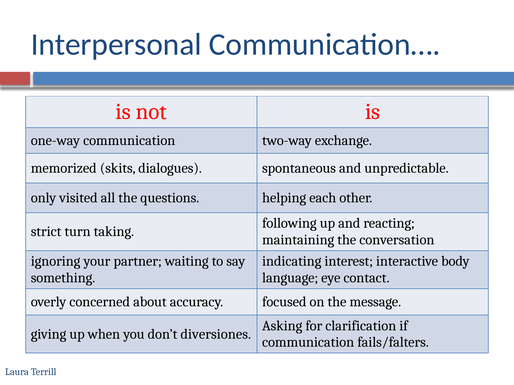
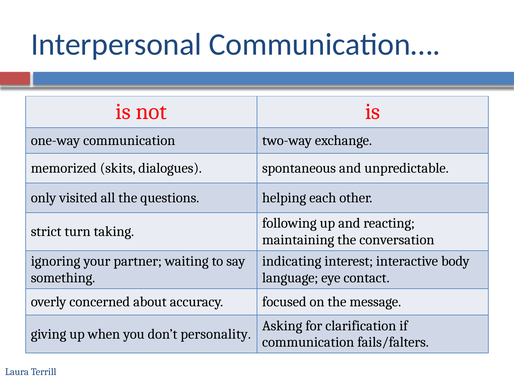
diversiones: diversiones -> personality
